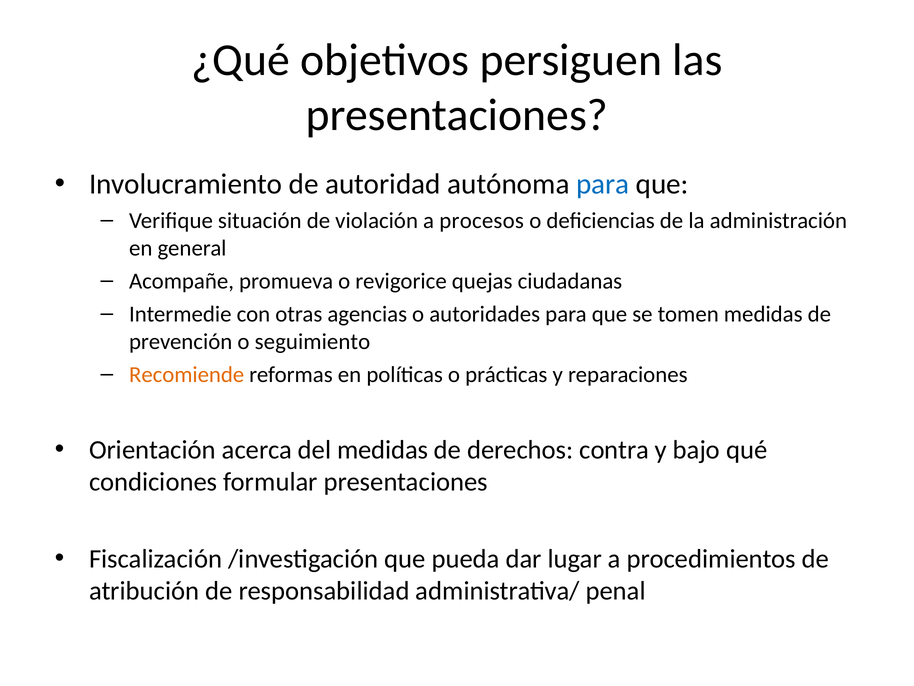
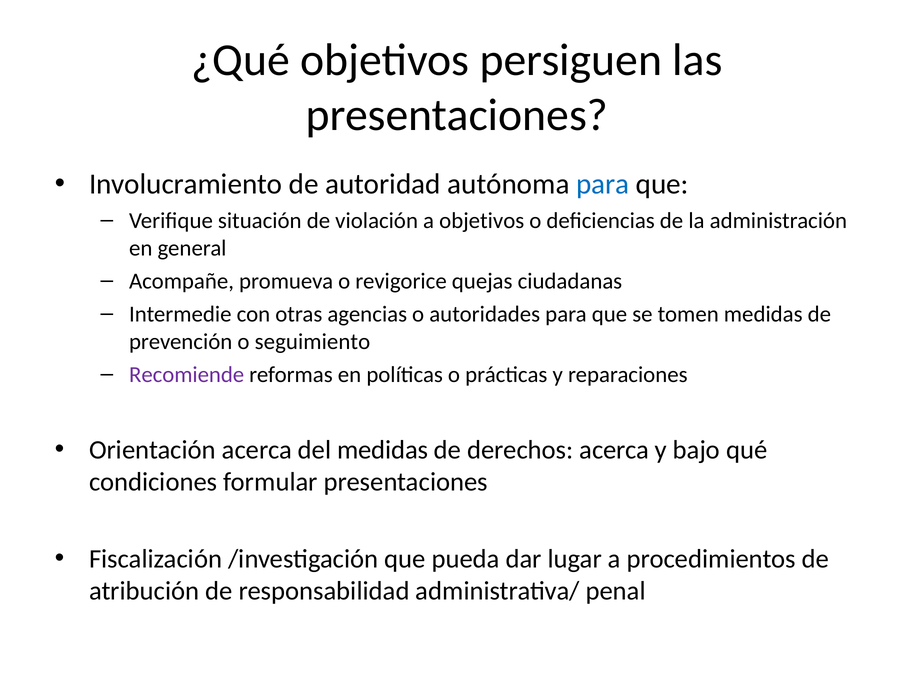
a procesos: procesos -> objetivos
Recomiende colour: orange -> purple
derechos contra: contra -> acerca
